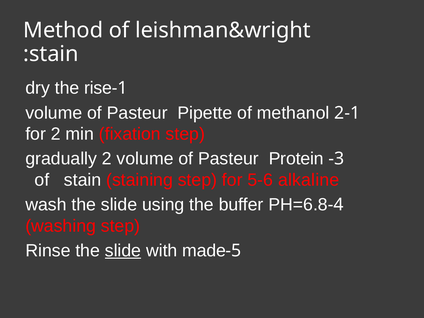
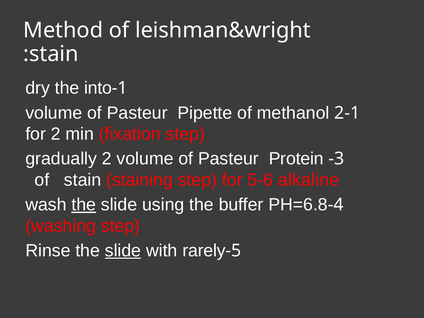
rise: rise -> into
the at (84, 205) underline: none -> present
made: made -> rarely
